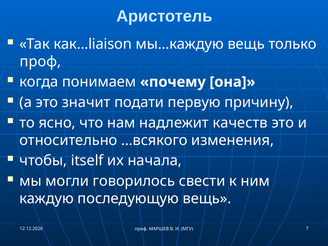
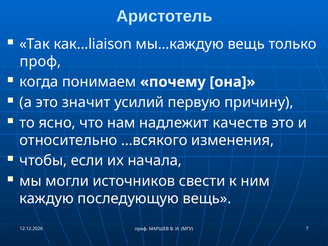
подати: подати -> усилий
itself: itself -> если
говорилось: говорилось -> источников
